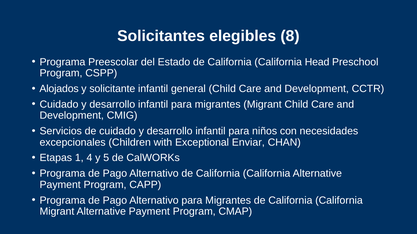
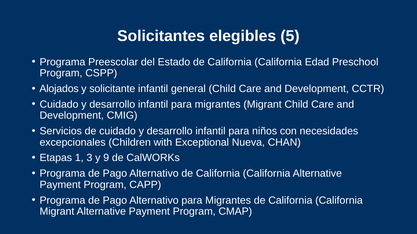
8: 8 -> 5
Head: Head -> Edad
Enviar: Enviar -> Nueva
4: 4 -> 3
5: 5 -> 9
